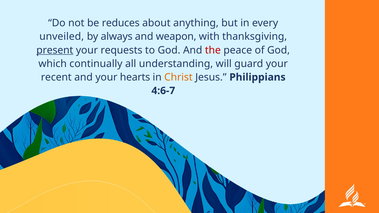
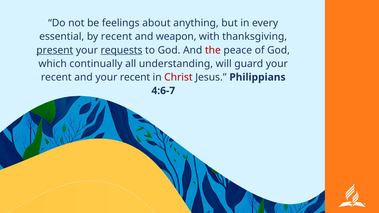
reduces: reduces -> feelings
unveiled: unveiled -> essential
by always: always -> recent
requests underline: none -> present
and your hearts: hearts -> recent
Christ colour: orange -> red
